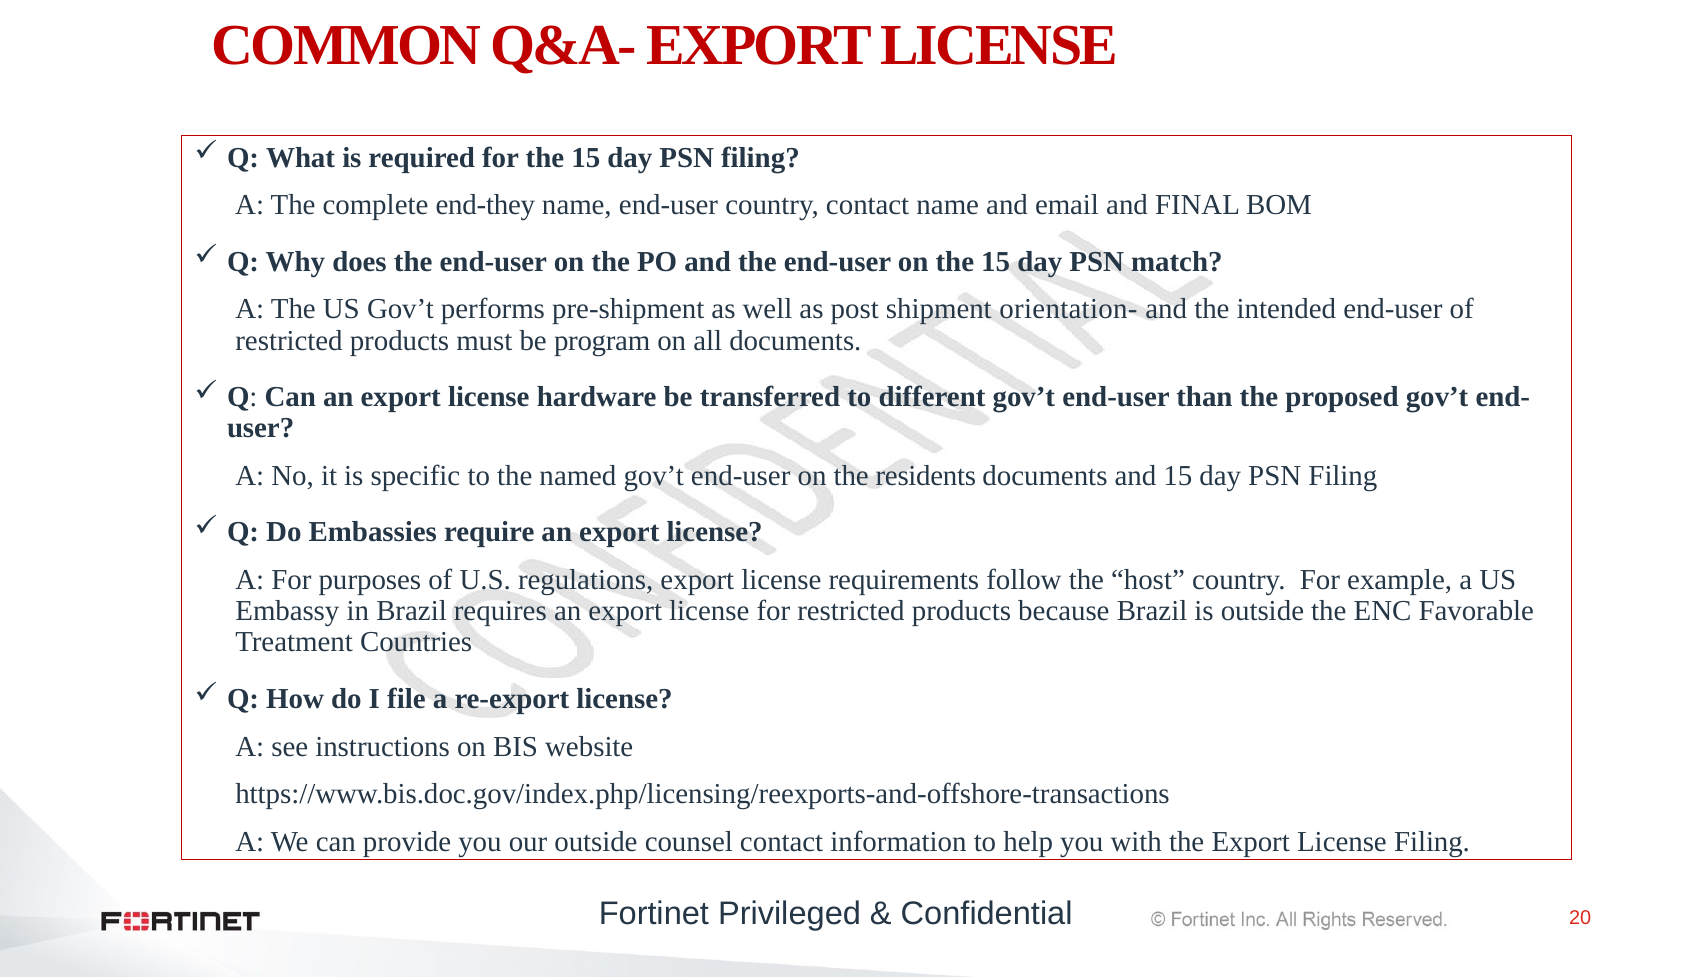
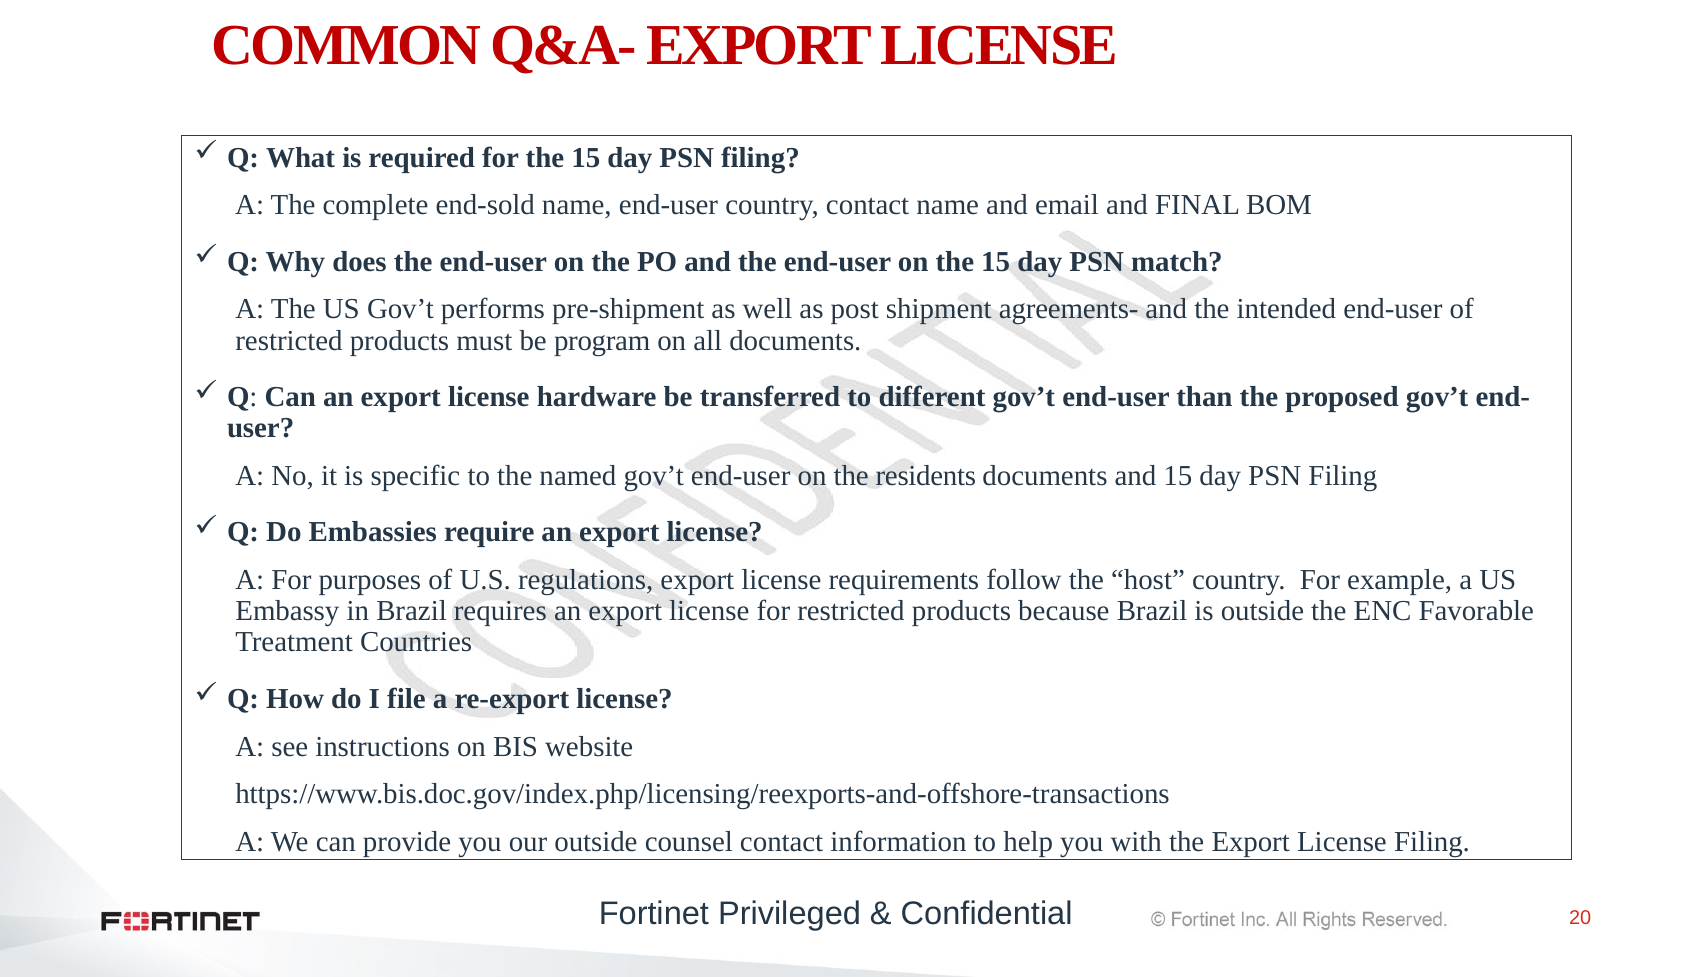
end-they: end-they -> end-sold
orientation-: orientation- -> agreements-
